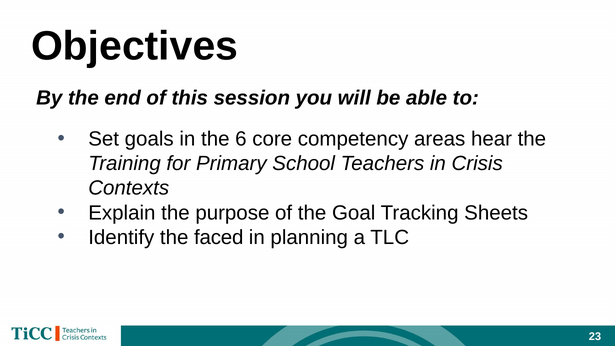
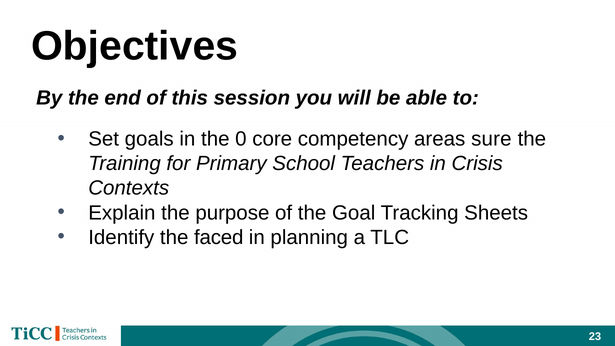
6: 6 -> 0
hear: hear -> sure
